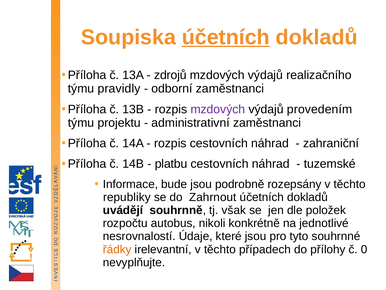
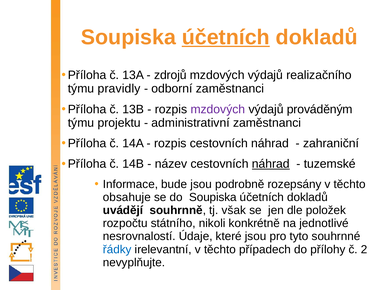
provedením: provedením -> prováděným
platbu: platbu -> název
náhrad at (271, 164) underline: none -> present
republiky: republiky -> obsahuje
do Zahrnout: Zahrnout -> Soupiska
autobus: autobus -> státního
řádky colour: orange -> blue
0: 0 -> 2
